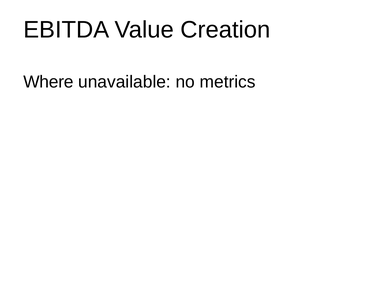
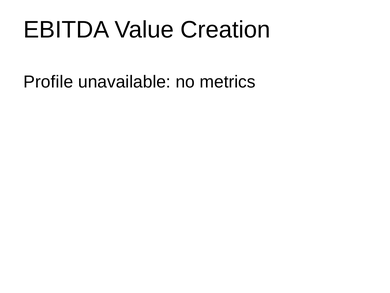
Where: Where -> Profile
